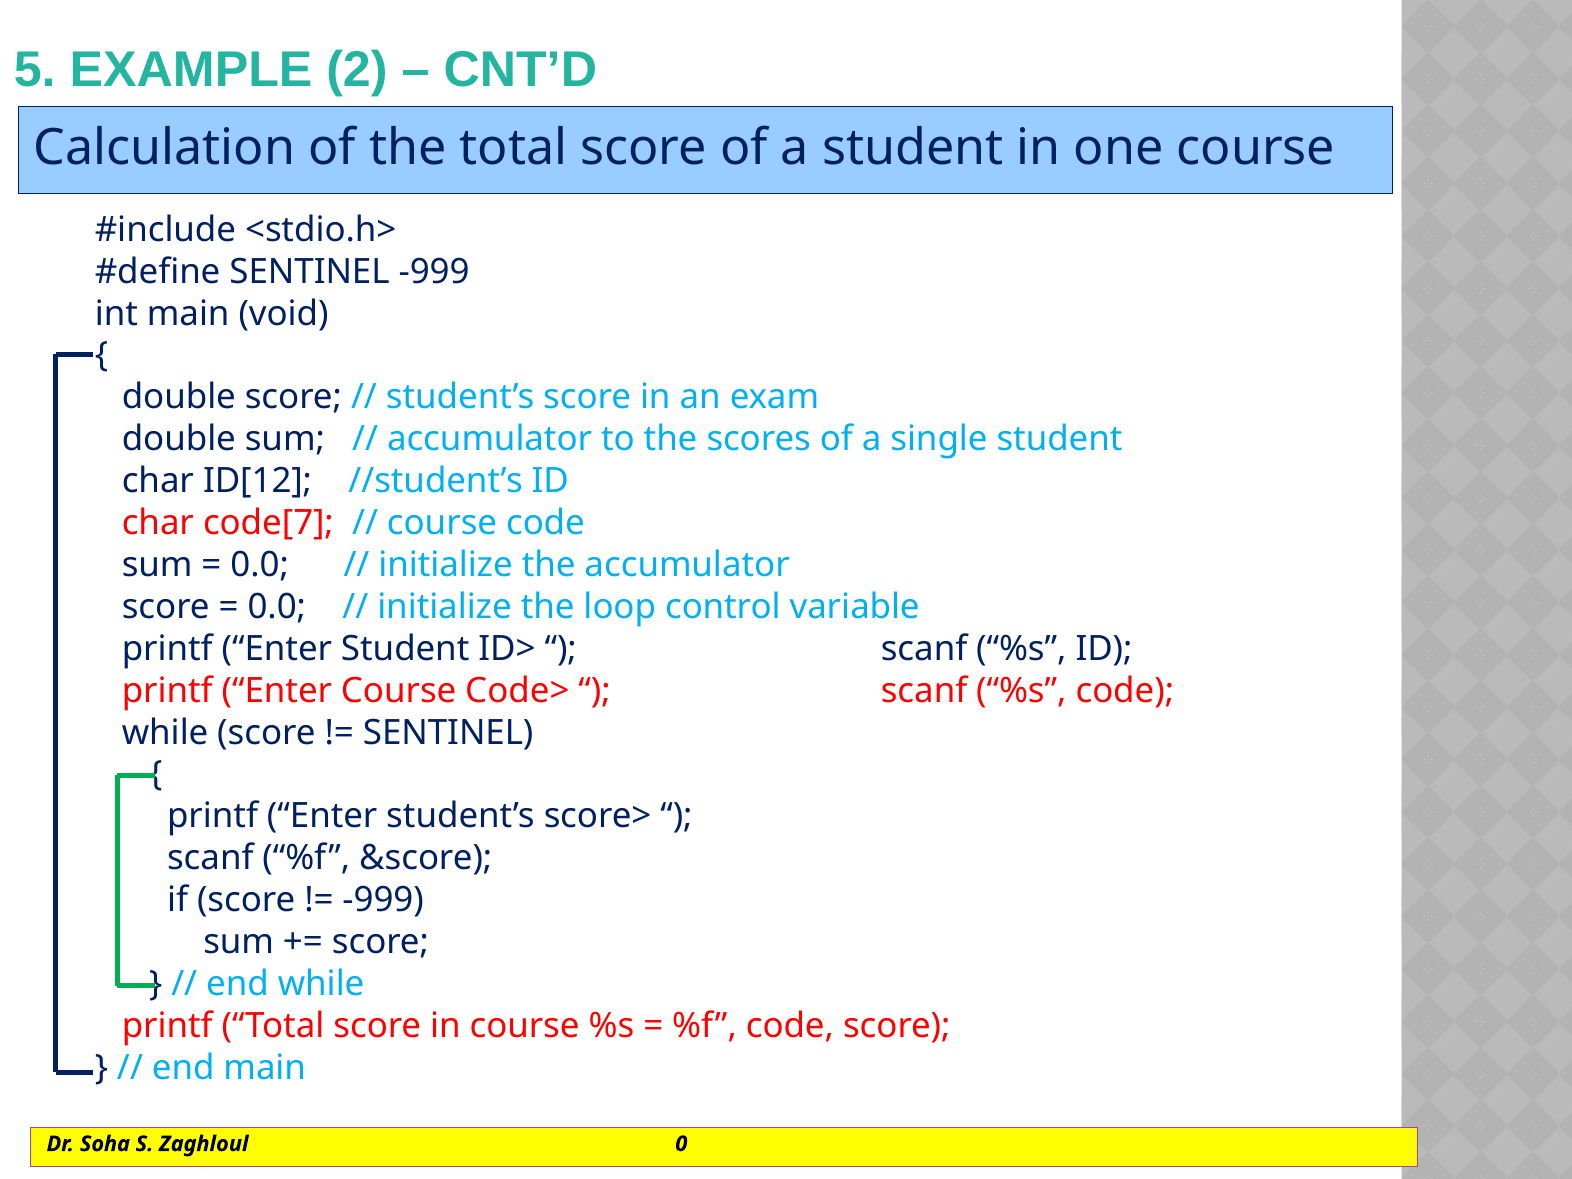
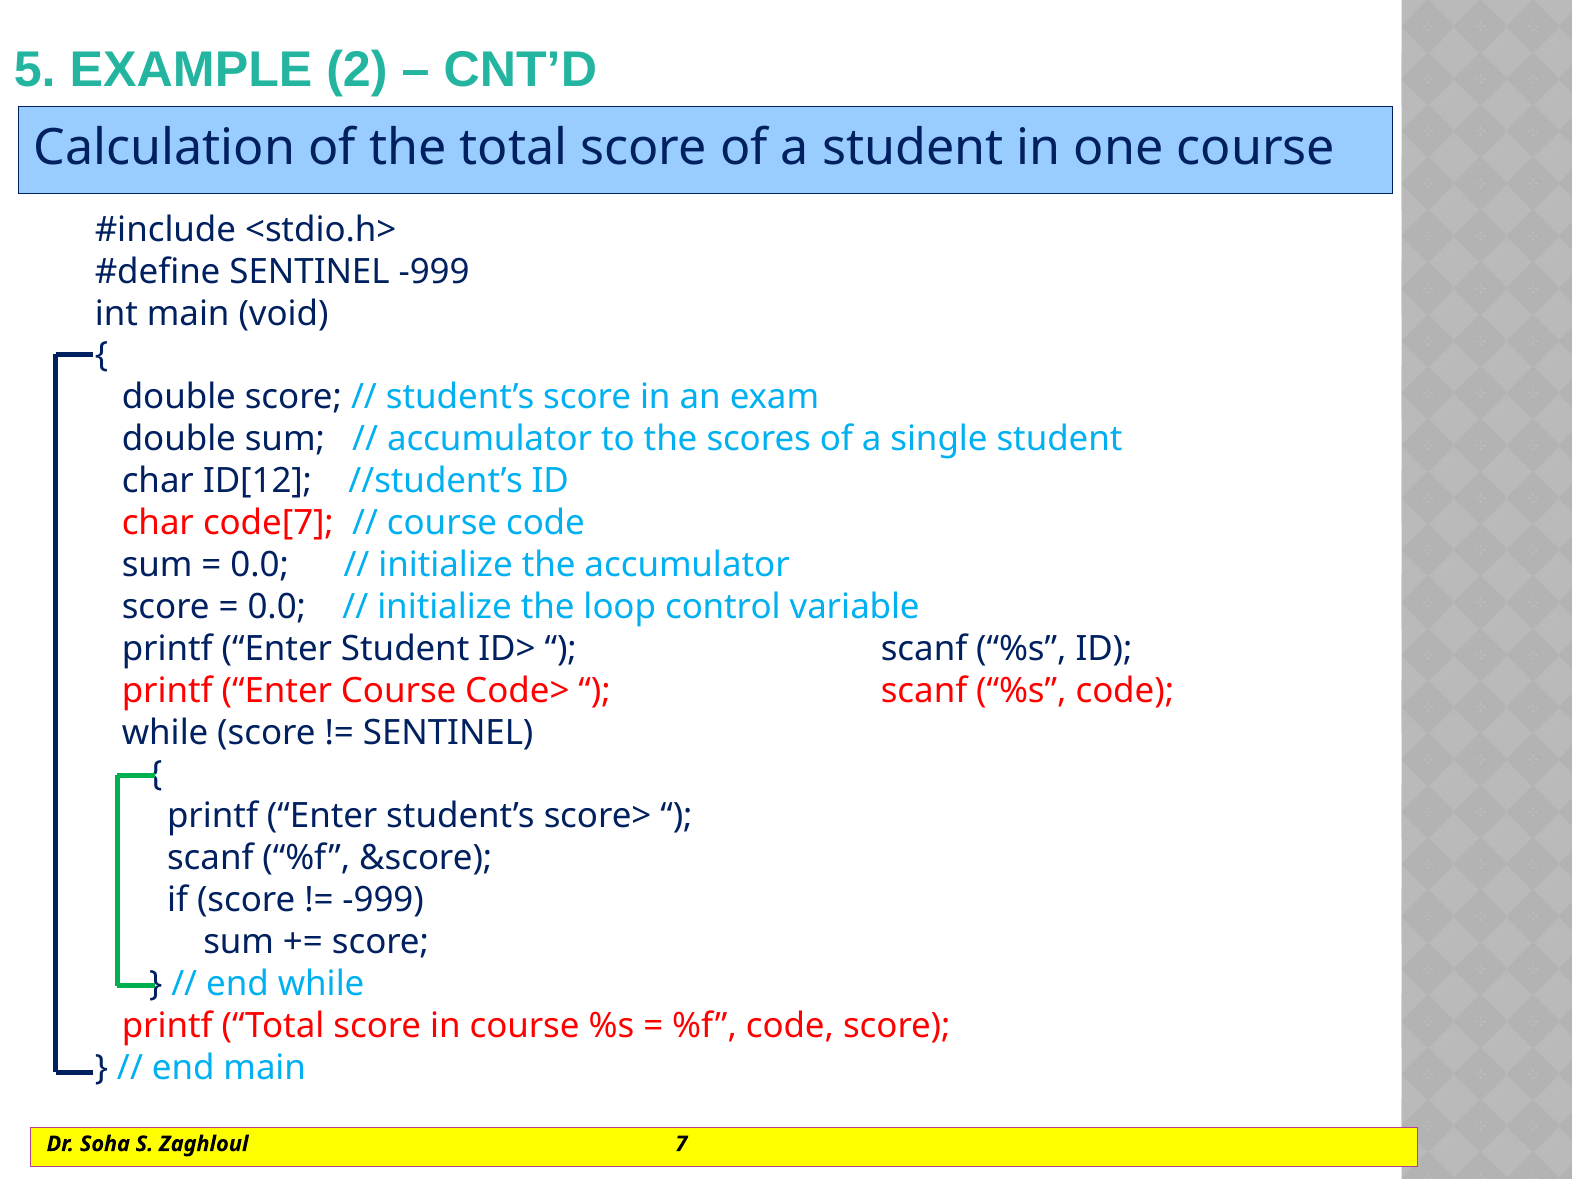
0: 0 -> 7
